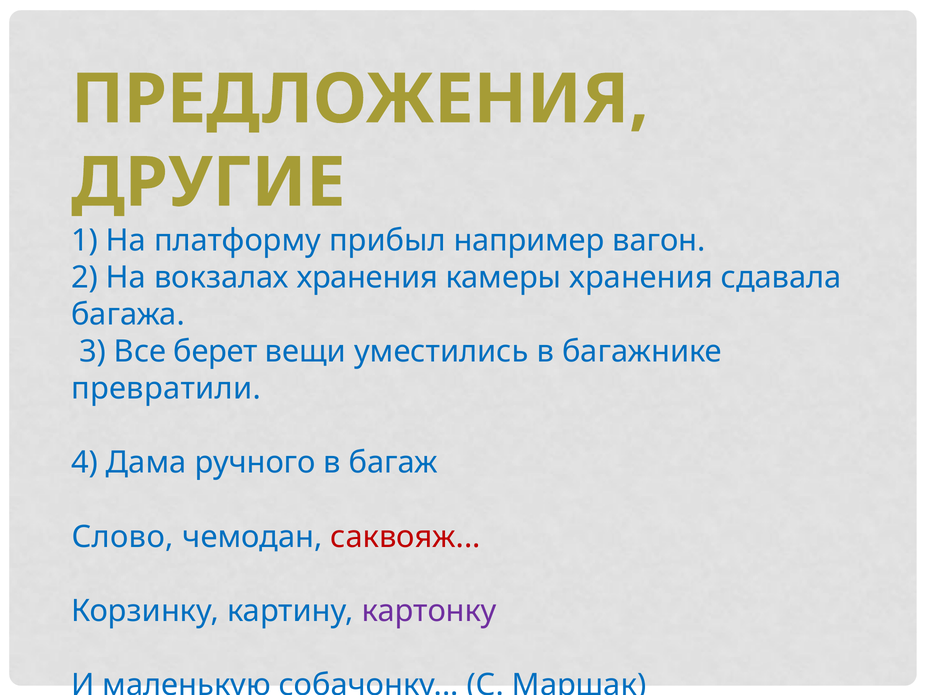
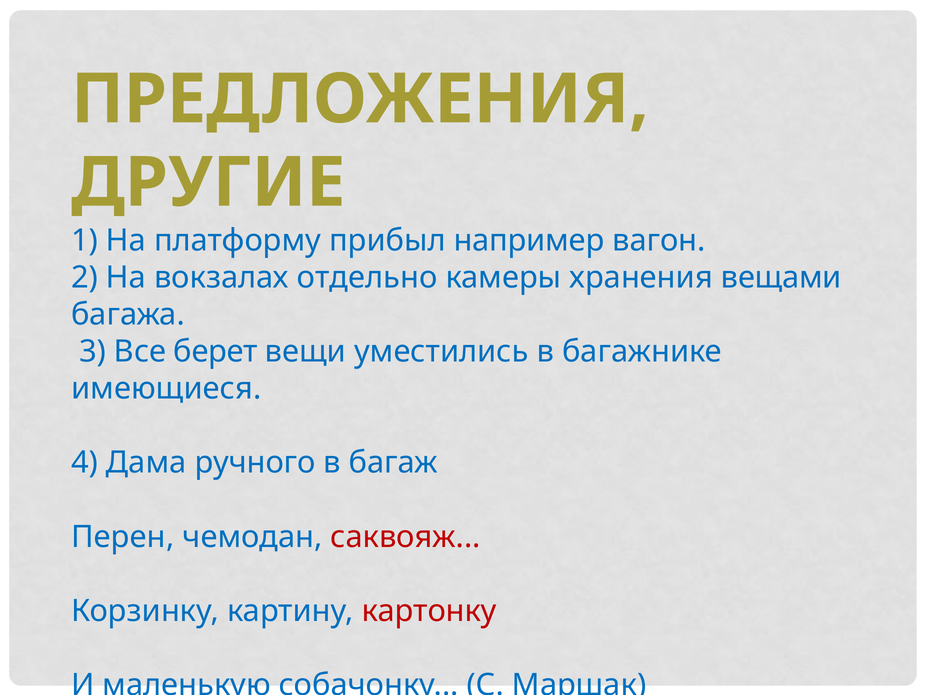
вокзалах хранения: хранения -> отдельно
сдавала: сдавала -> вещами
превратили: превратили -> имеющиеся
Слово: Слово -> Перен
картонку colour: purple -> red
